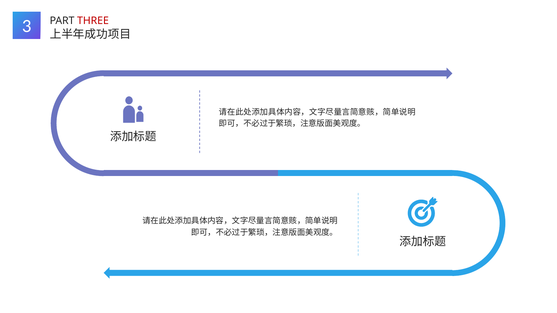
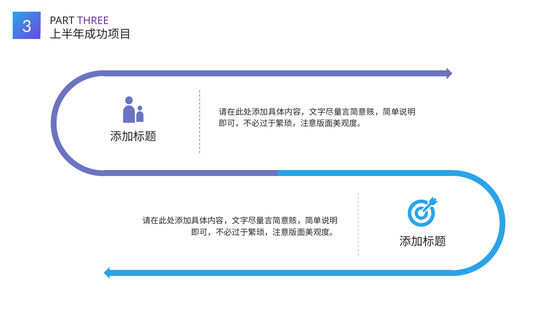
THREE colour: red -> purple
